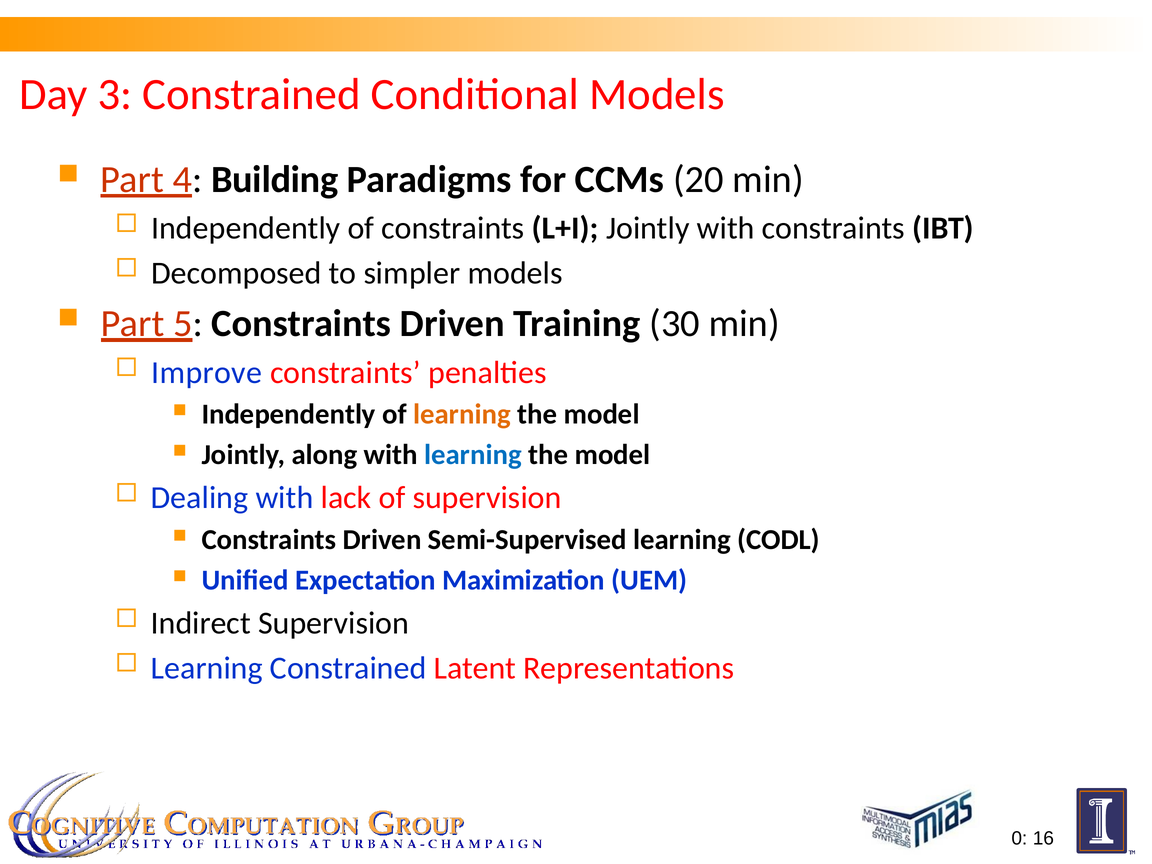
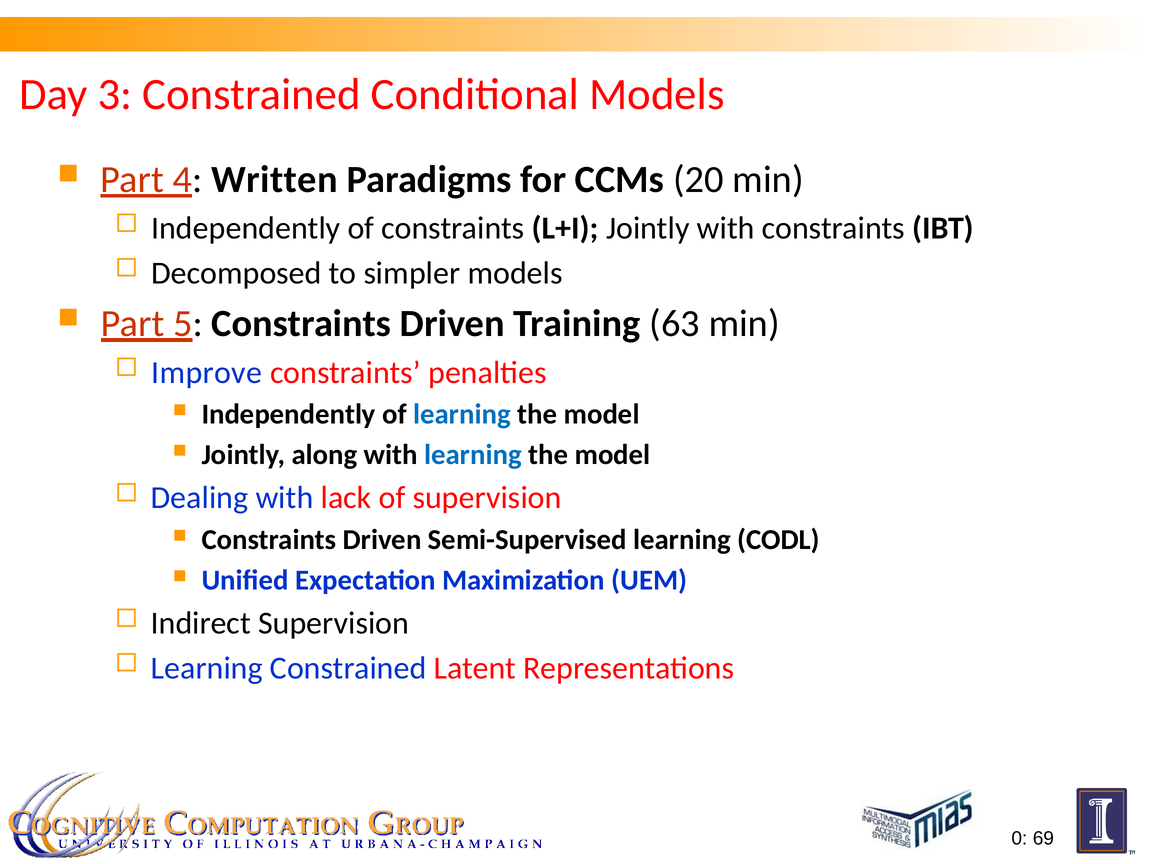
Building: Building -> Written
30: 30 -> 63
learning at (462, 414) colour: orange -> blue
16: 16 -> 69
